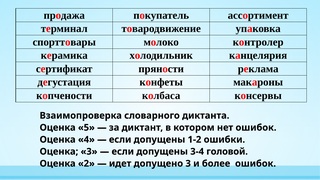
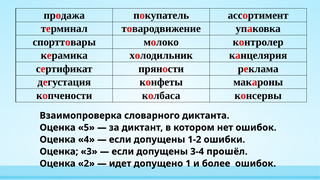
головой: головой -> прошёл
допущено 3: 3 -> 1
